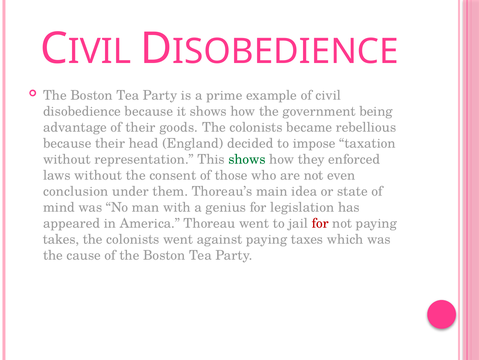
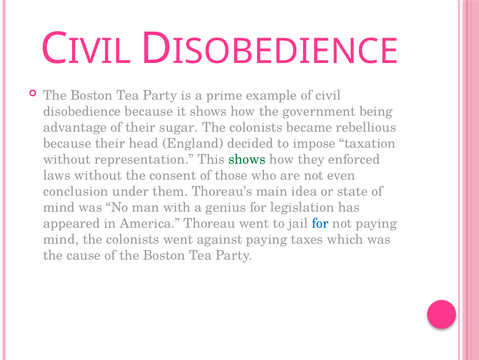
goods: goods -> sugar
for at (320, 223) colour: red -> blue
takes at (61, 239): takes -> mind
